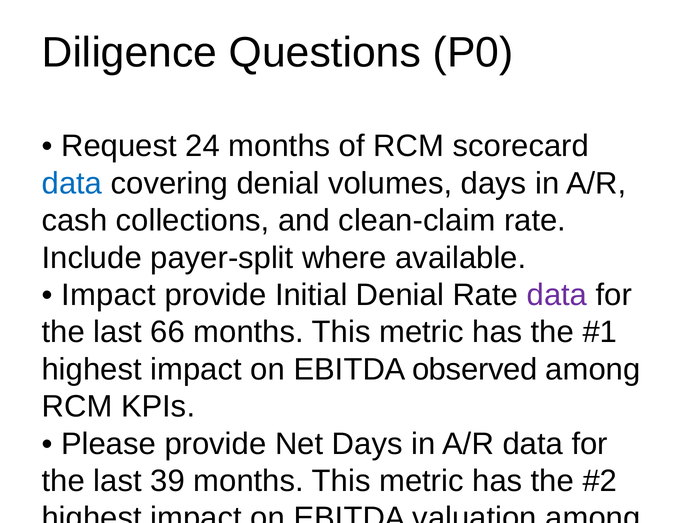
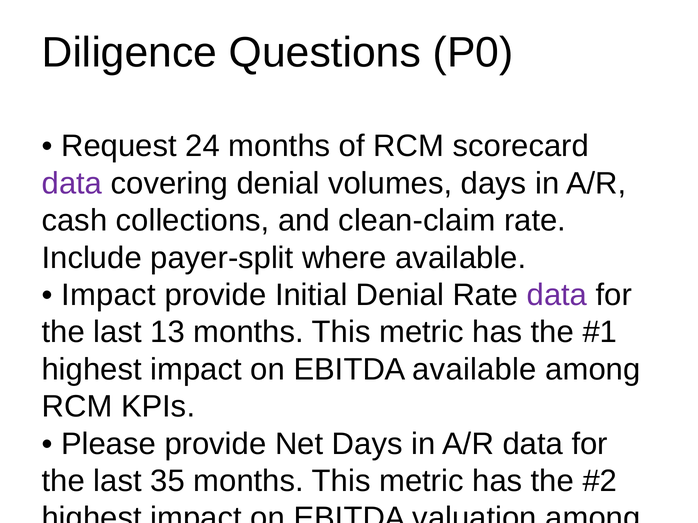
data at (72, 184) colour: blue -> purple
66: 66 -> 13
EBITDA observed: observed -> available
39: 39 -> 35
